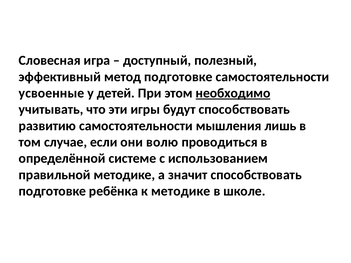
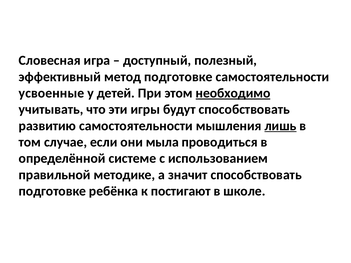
лишь underline: none -> present
волю: волю -> мыла
к методике: методике -> постигают
